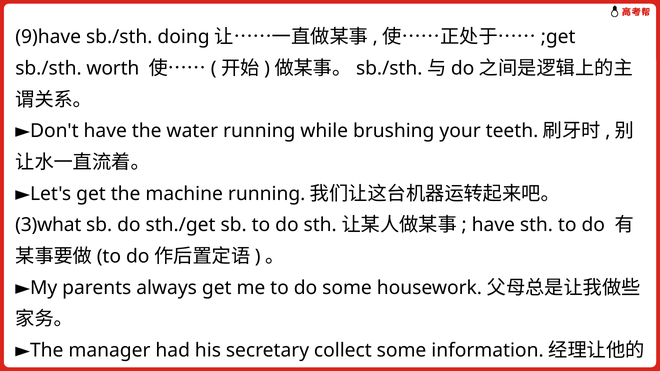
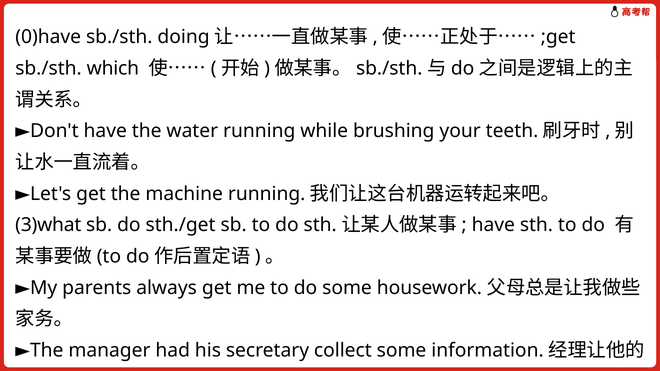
9)have: 9)have -> 0)have
worth: worth -> which
